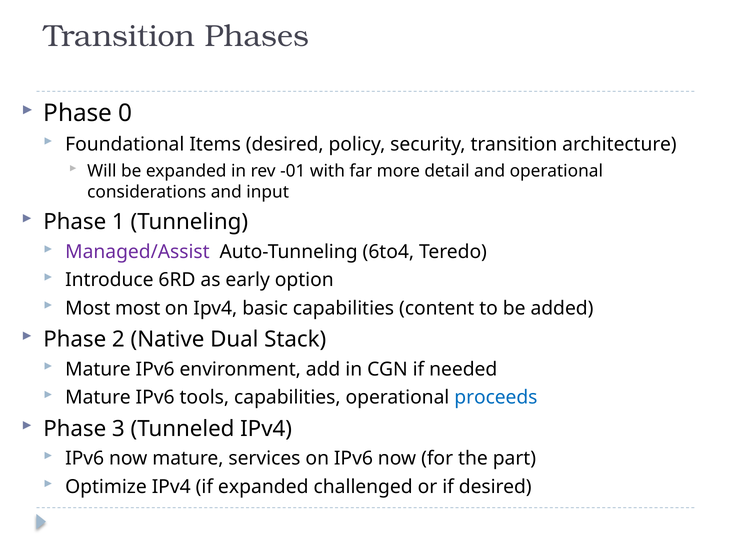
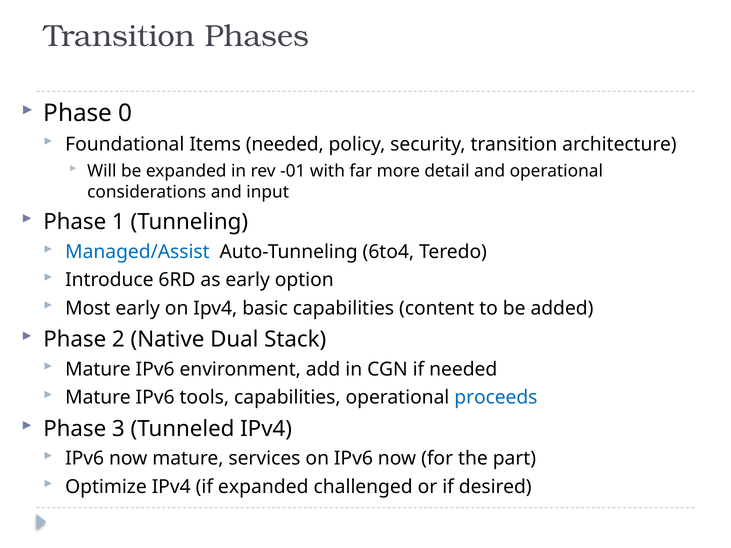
Items desired: desired -> needed
Managed/Assist colour: purple -> blue
Most most: most -> early
